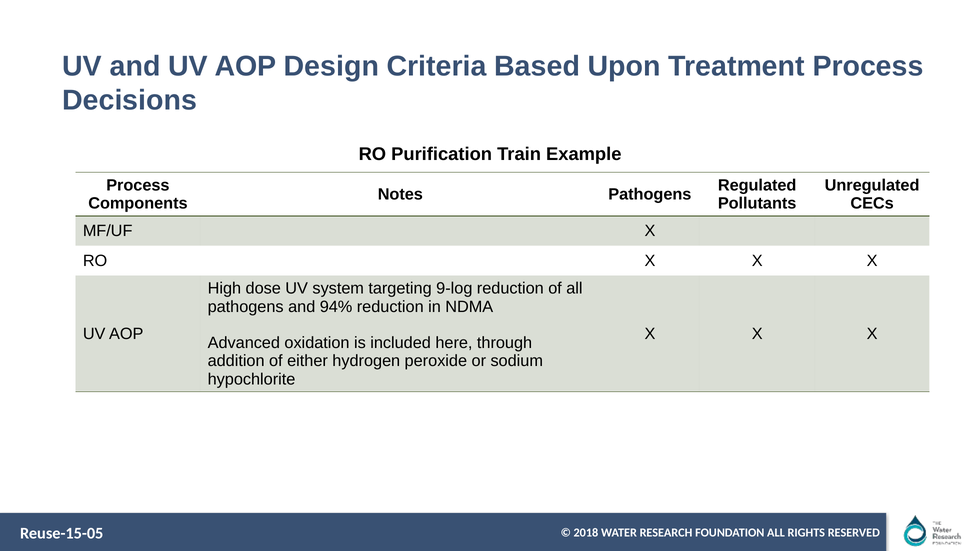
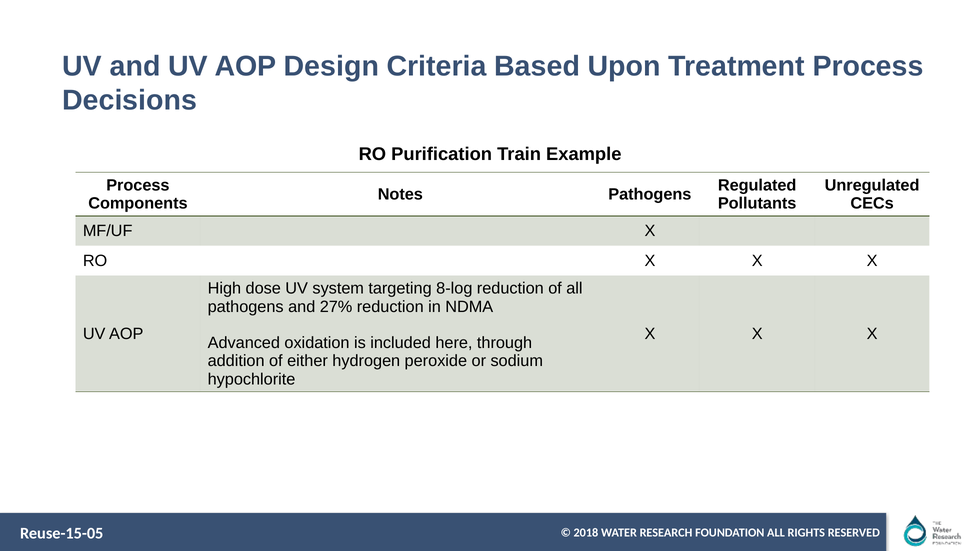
9-log: 9-log -> 8-log
94%: 94% -> 27%
